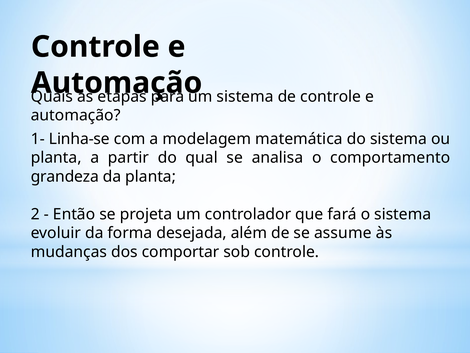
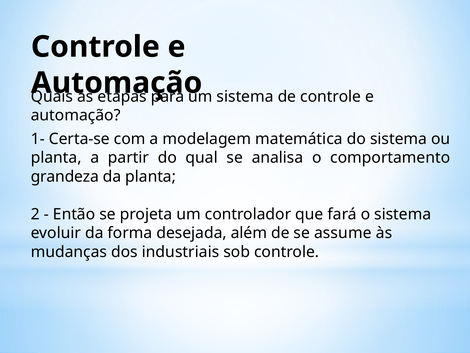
Linha-se: Linha-se -> Certa-se
comportar: comportar -> industriais
